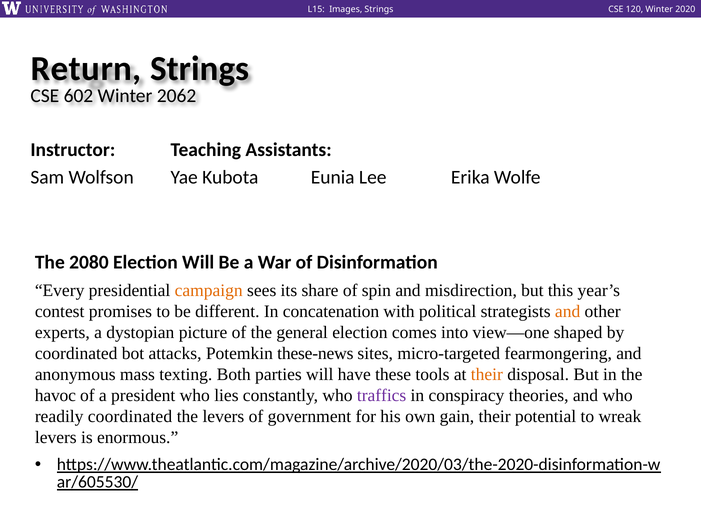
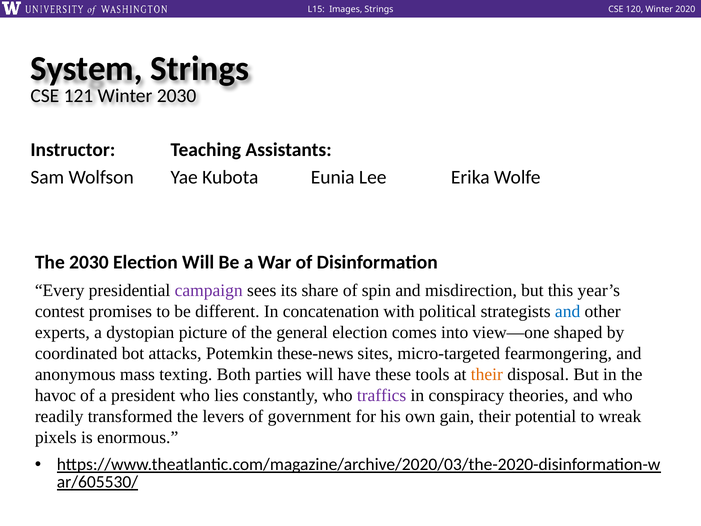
Return: Return -> System
602: 602 -> 121
Winter 2062: 2062 -> 2030
The 2080: 2080 -> 2030
campaign colour: orange -> purple
and at (568, 311) colour: orange -> blue
readily coordinated: coordinated -> transformed
levers at (56, 437): levers -> pixels
